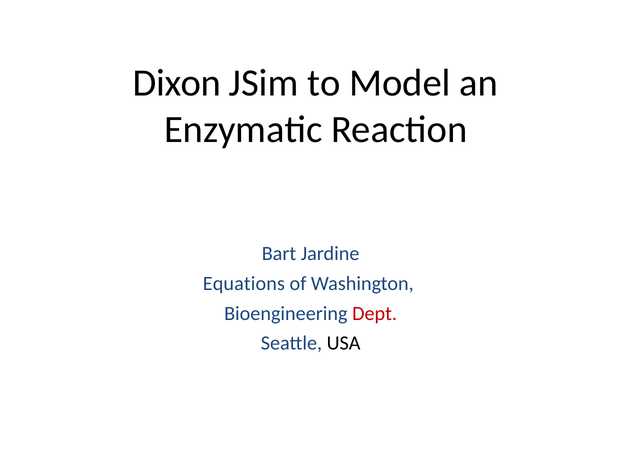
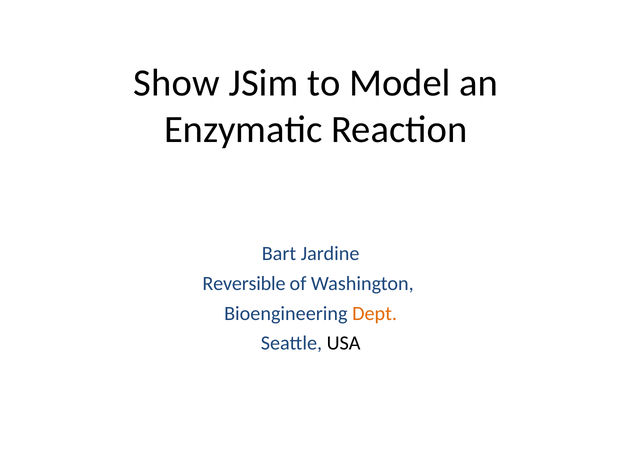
Dixon: Dixon -> Show
Equations: Equations -> Reversible
Dept colour: red -> orange
